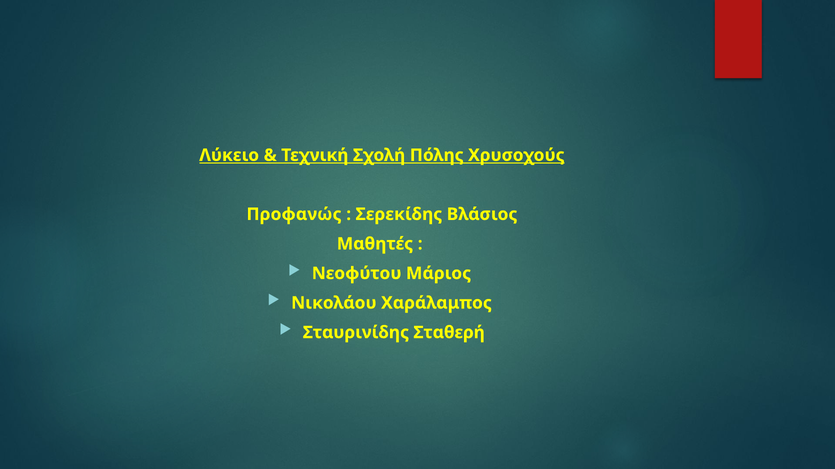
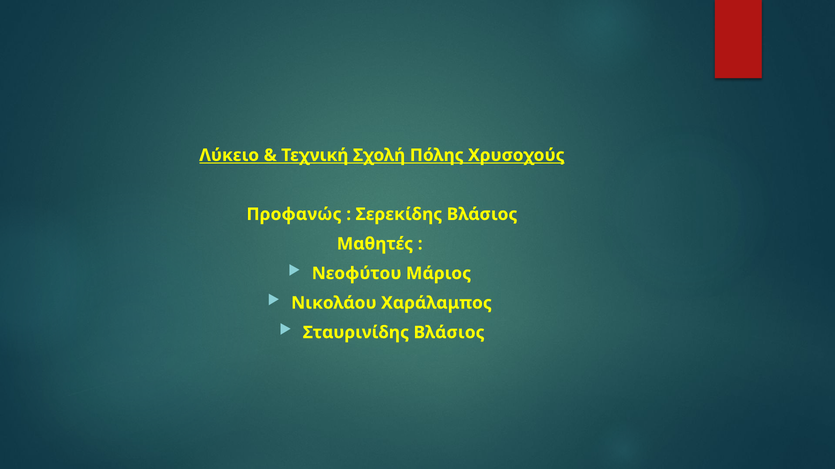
Σταυρινίδης Σταθερή: Σταθερή -> Βλάσιος
